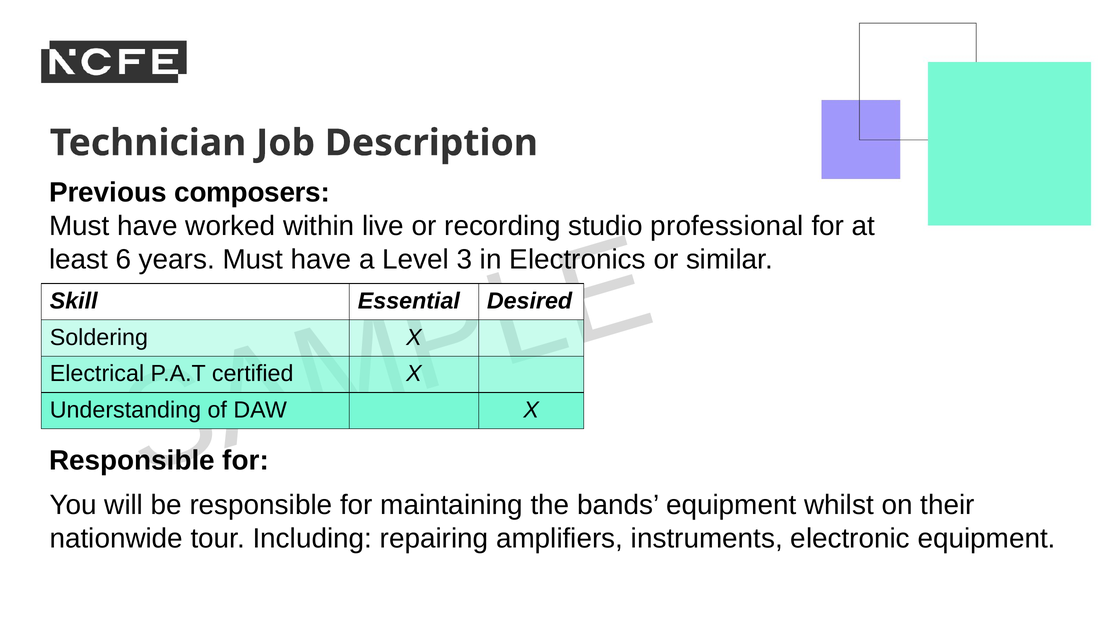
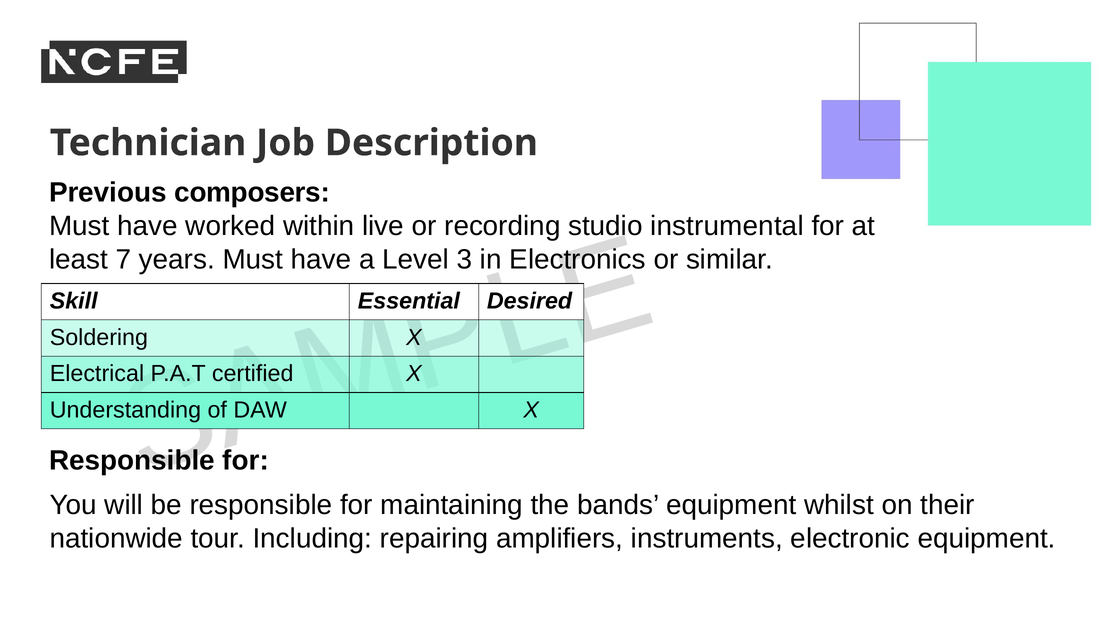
professional: professional -> instrumental
6: 6 -> 7
